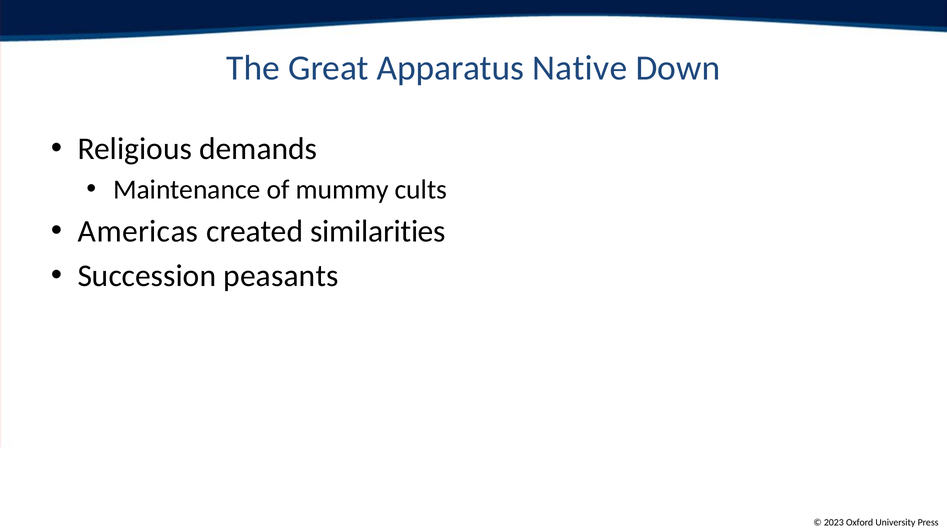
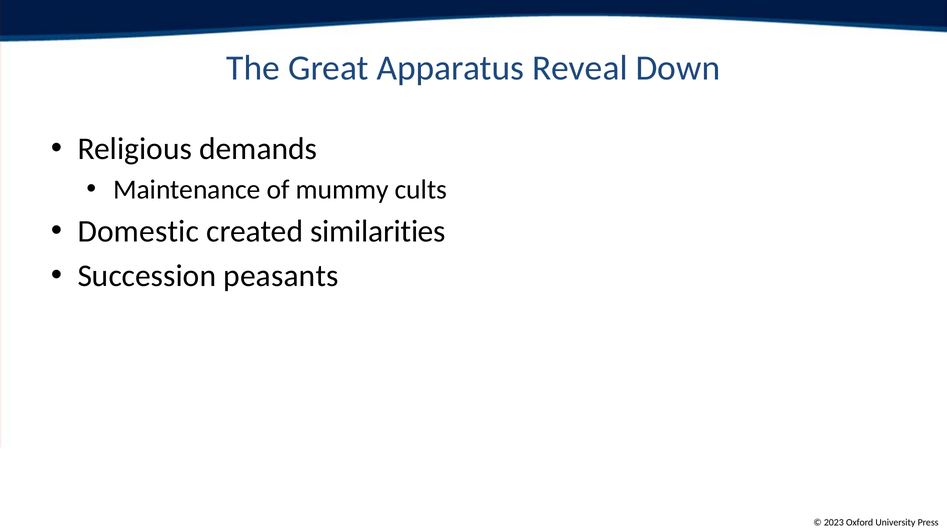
Native: Native -> Reveal
Americas: Americas -> Domestic
